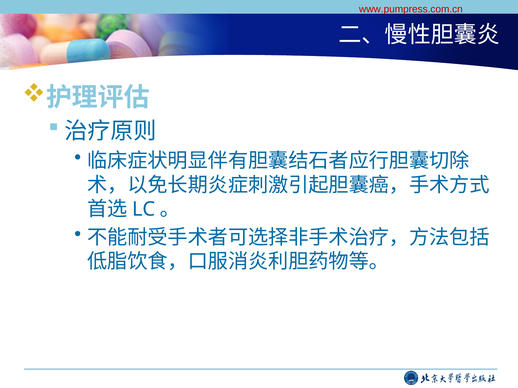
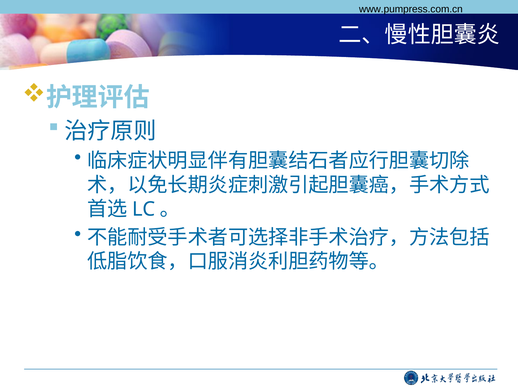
www.pumpress.com.cn colour: red -> black
